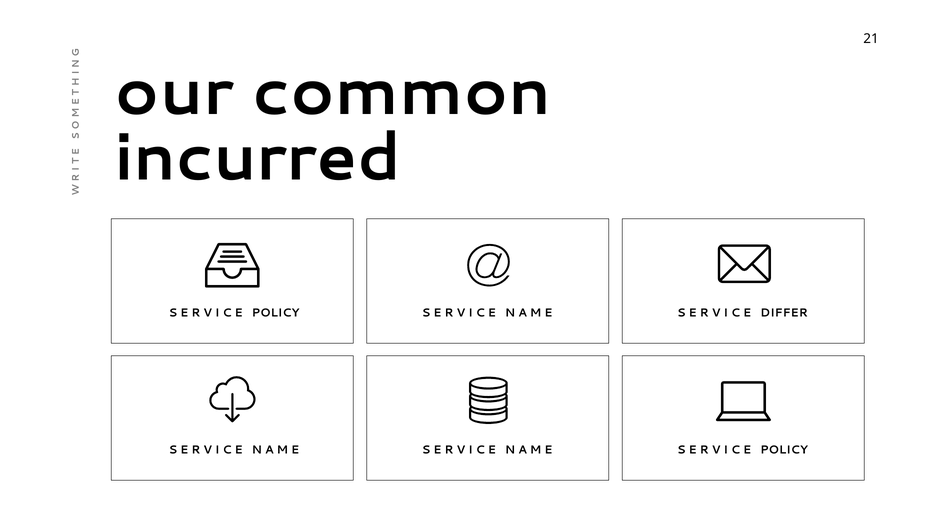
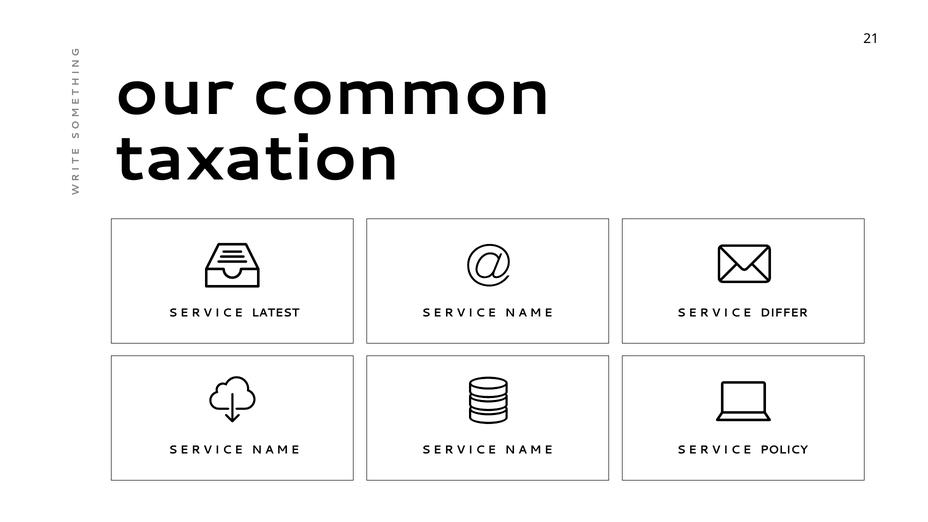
incurred: incurred -> taxation
POLICY at (276, 313): POLICY -> LATEST
